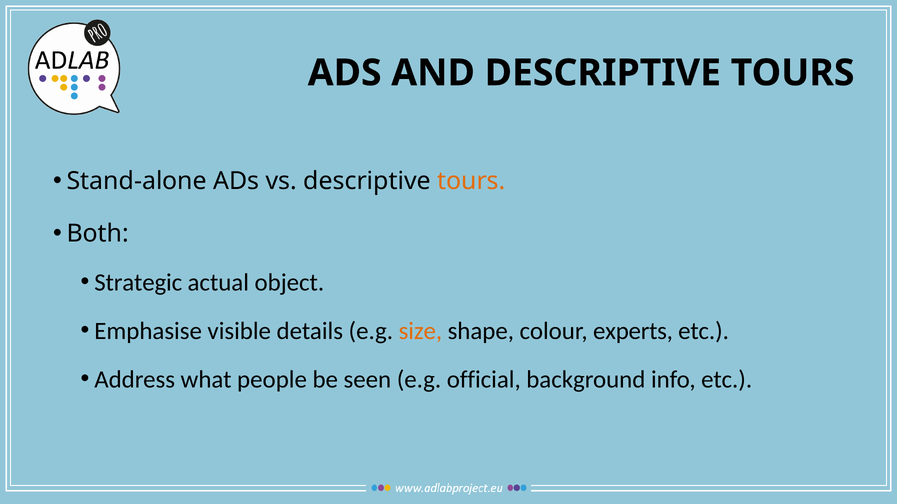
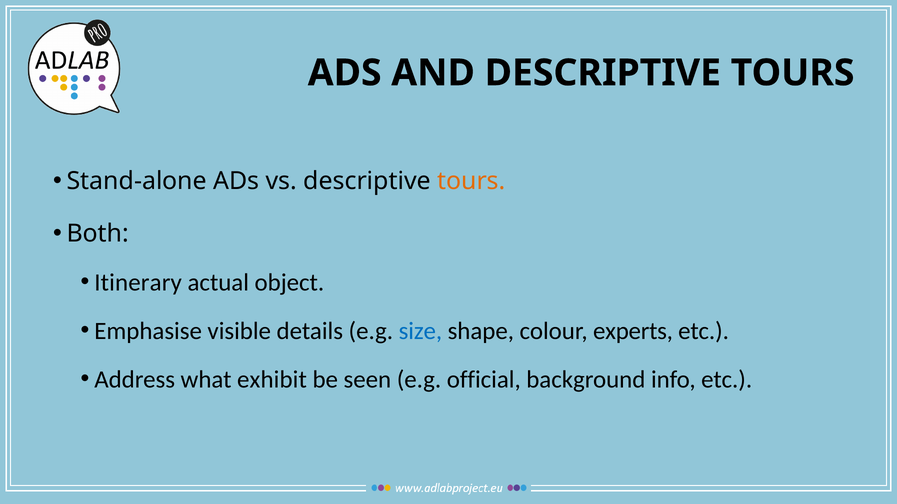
Strategic: Strategic -> Itinerary
size colour: orange -> blue
people: people -> exhibit
